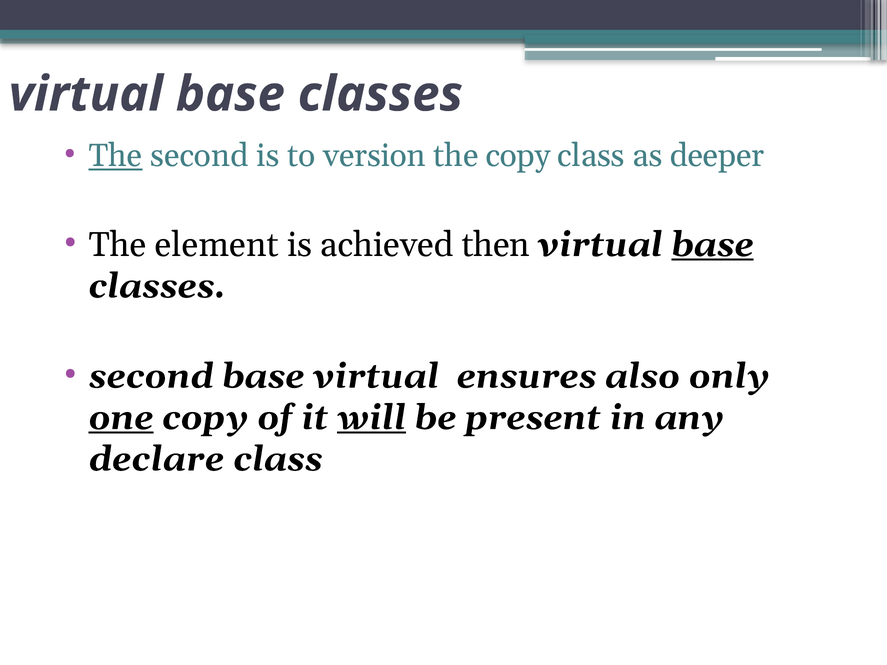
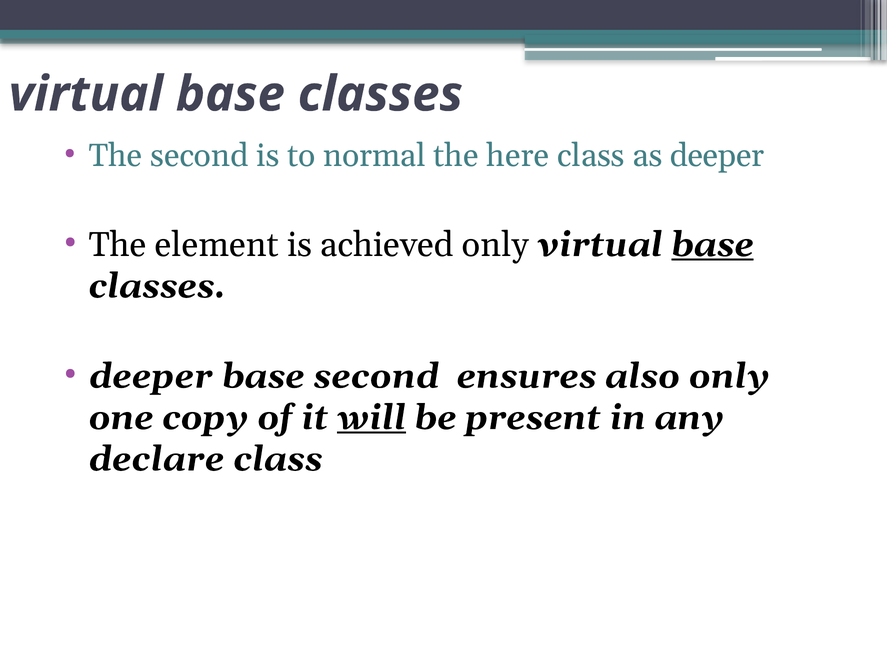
The at (116, 156) underline: present -> none
version: version -> normal
the copy: copy -> here
achieved then: then -> only
second at (151, 376): second -> deeper
base virtual: virtual -> second
one underline: present -> none
